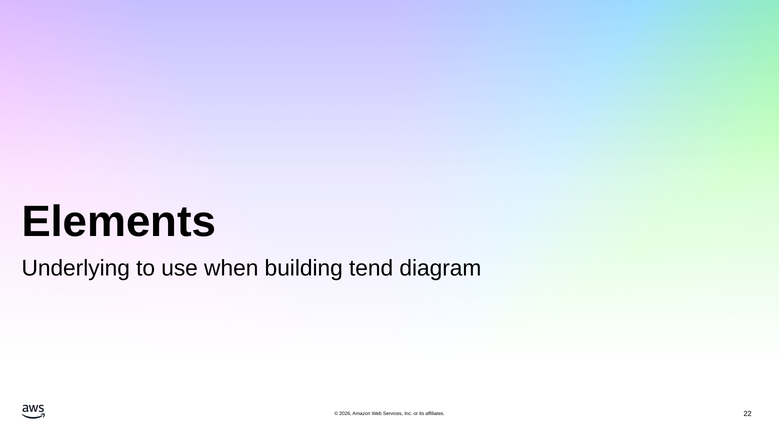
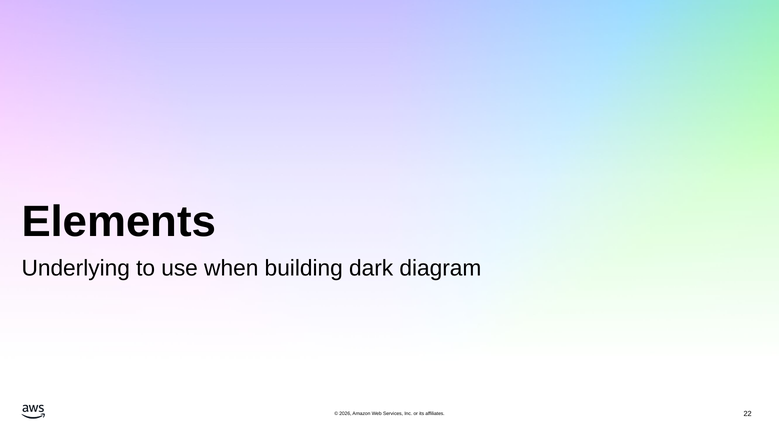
tend: tend -> dark
